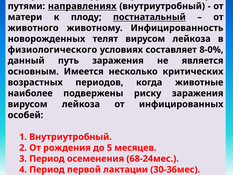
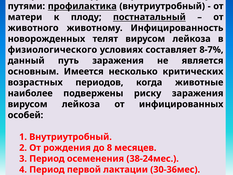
направлениях: направлениях -> профилактика
8-0%: 8-0% -> 8-7%
5: 5 -> 8
68-24мес: 68-24мес -> 38-24мес
